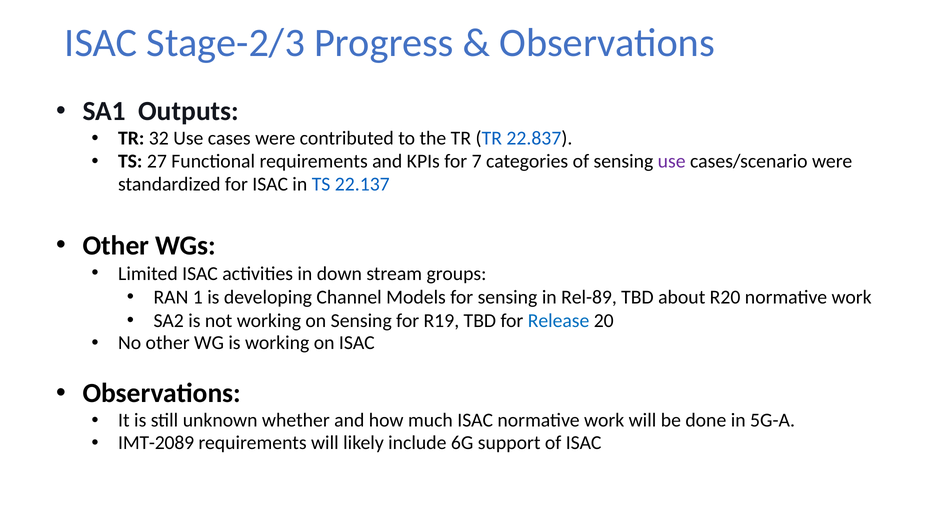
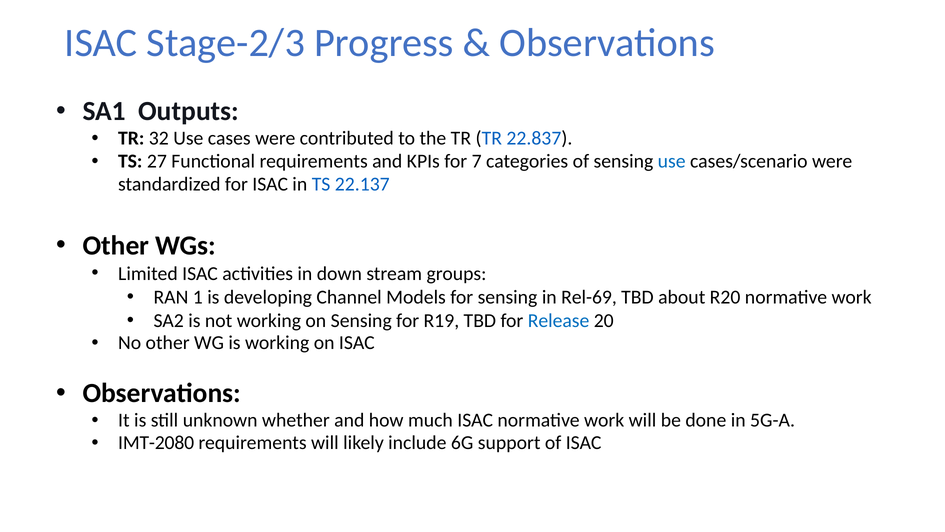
use at (672, 161) colour: purple -> blue
Rel-89: Rel-89 -> Rel-69
IMT-2089: IMT-2089 -> IMT-2080
